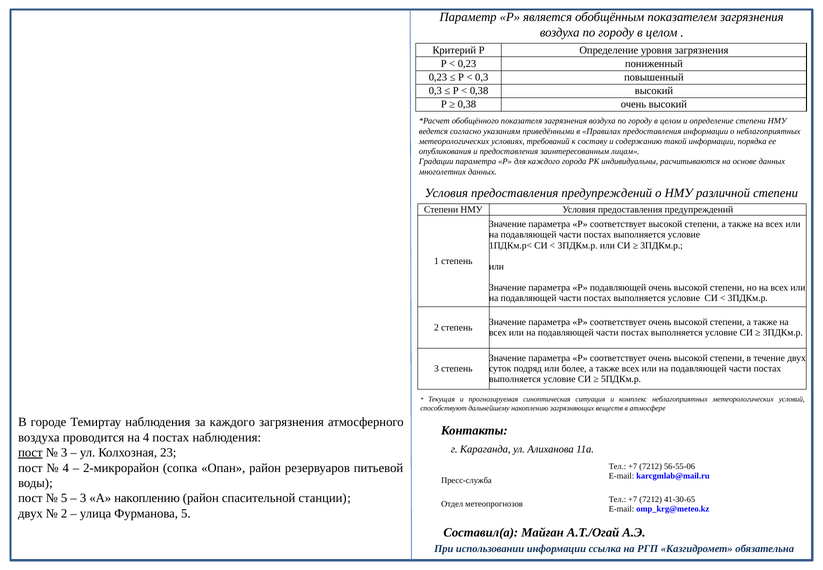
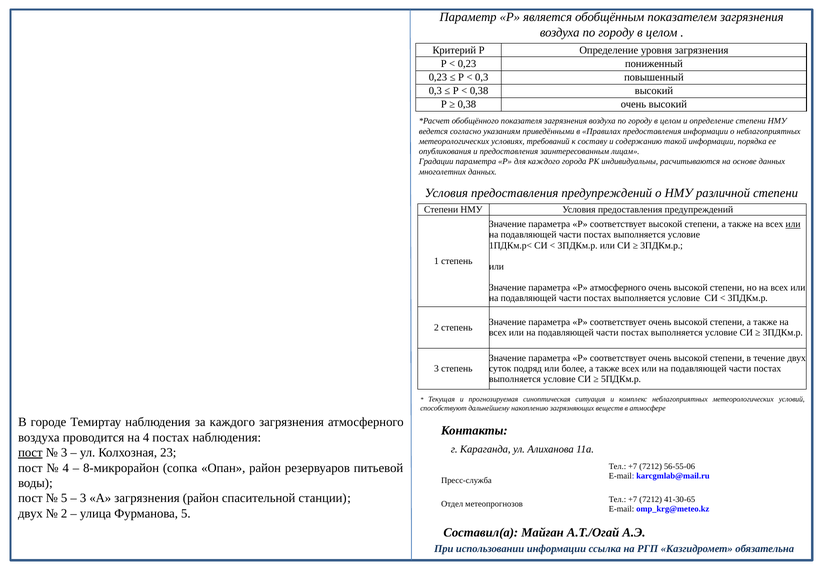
или at (793, 224) underline: none -> present
Р подавляющей: подавляющей -> атмосферного
2-микрорайон: 2-микрорайон -> 8-микрорайон
А накоплению: накоплению -> загрязнения
